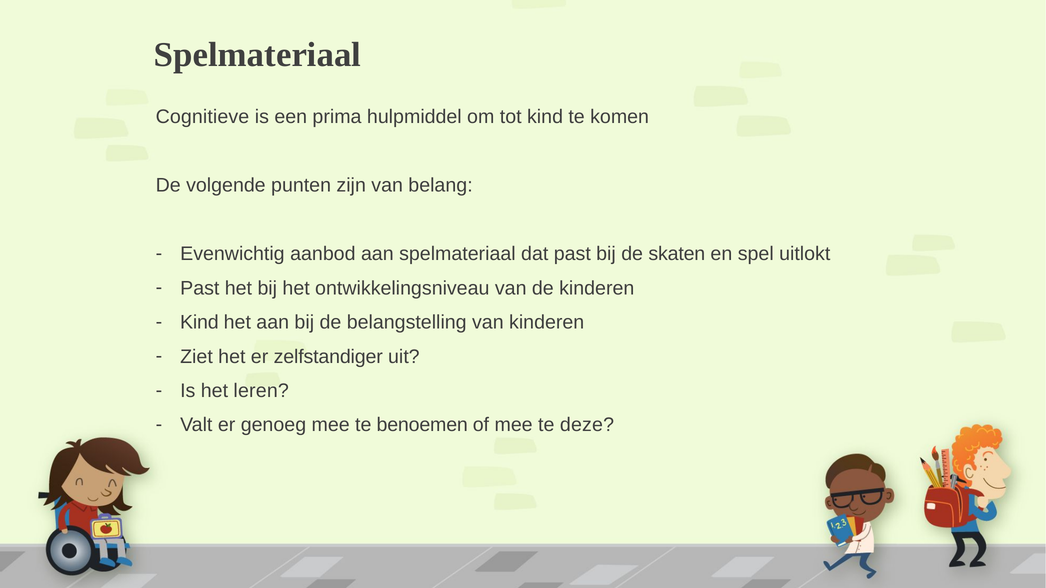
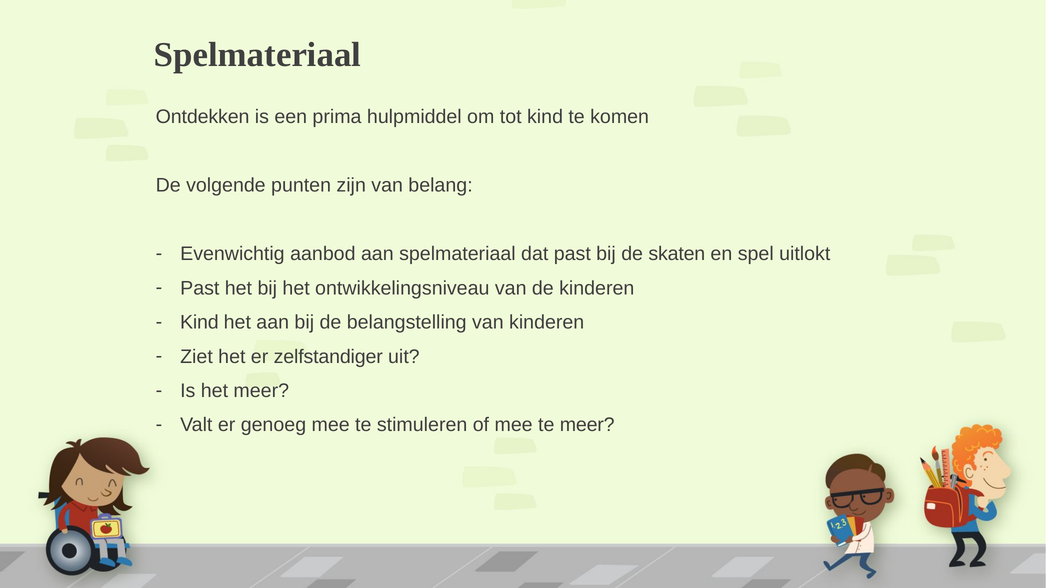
Cognitieve: Cognitieve -> Ontdekken
het leren: leren -> meer
benoemen: benoemen -> stimuleren
te deze: deze -> meer
